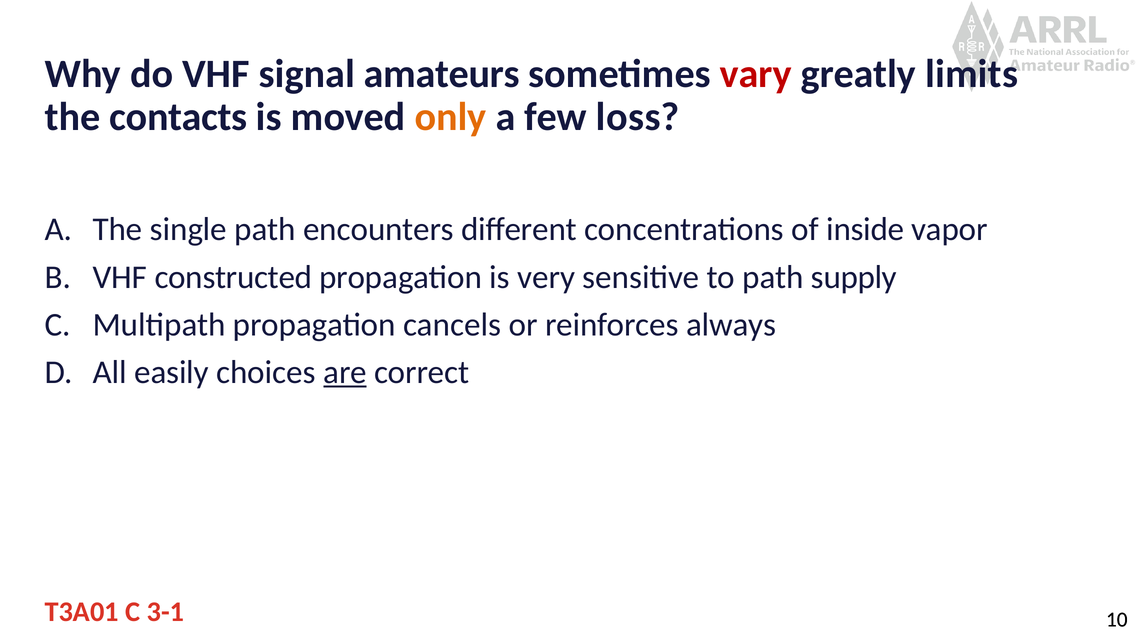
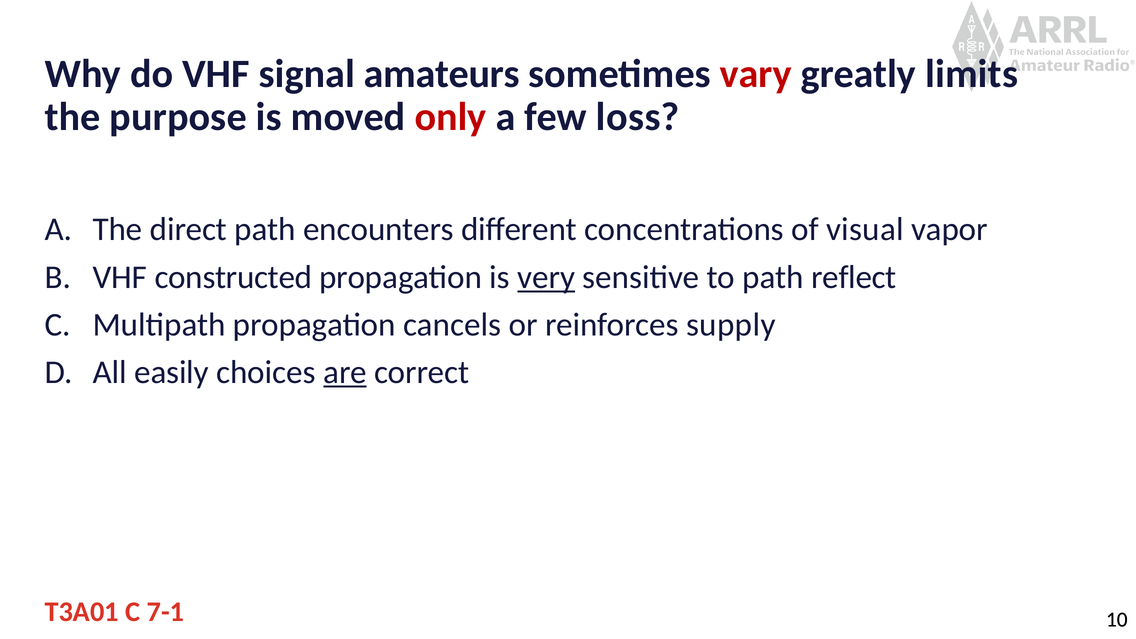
contacts: contacts -> purpose
only colour: orange -> red
single: single -> direct
inside: inside -> visual
very underline: none -> present
supply: supply -> reflect
always: always -> supply
3-1: 3-1 -> 7-1
